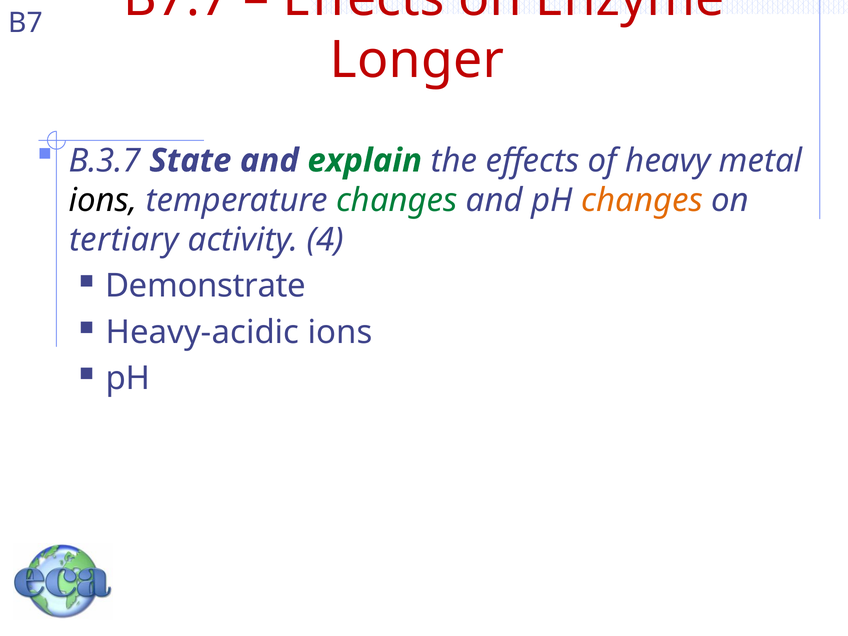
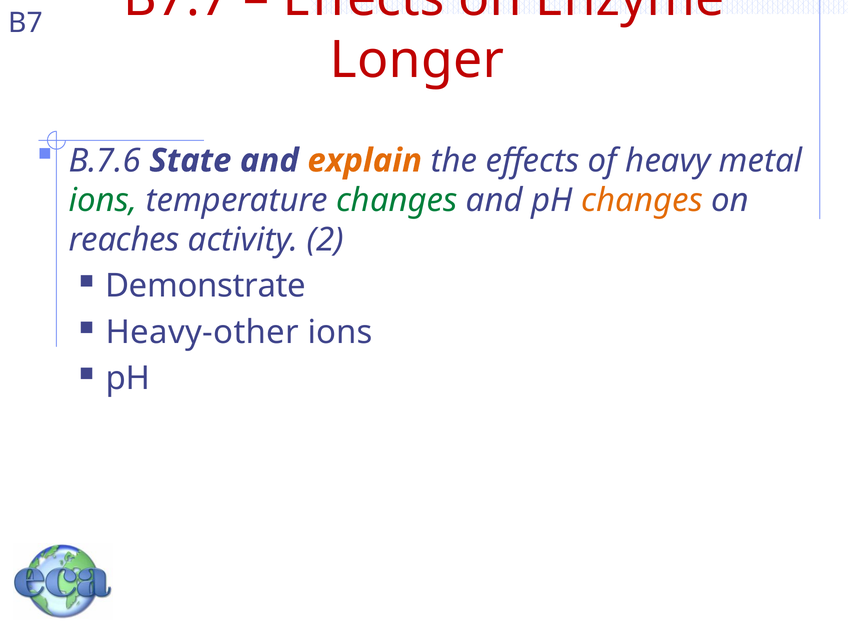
B.3.7: B.3.7 -> B.7.6
explain colour: green -> orange
ions at (103, 200) colour: black -> green
tertiary: tertiary -> reaches
4: 4 -> 2
Heavy-acidic: Heavy-acidic -> Heavy-other
